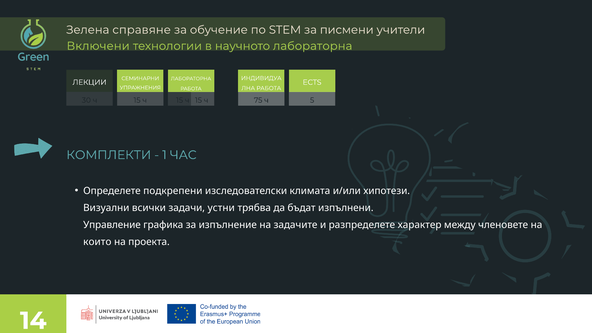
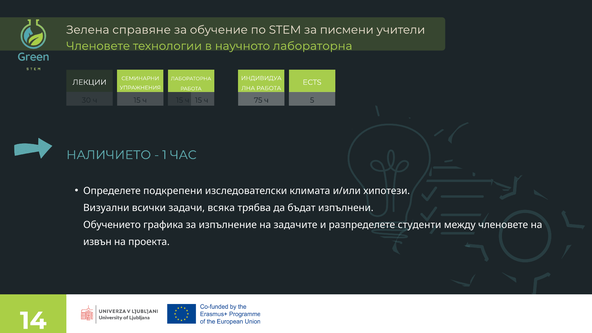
Включени at (98, 46): Включени -> Членовете
КОМПЛЕКТИ: КОМПЛЕКТИ -> НАЛИЧИЕТО
устни: устни -> всяка
Управление: Управление -> Обучението
характер: характер -> студенти
които: които -> извън
